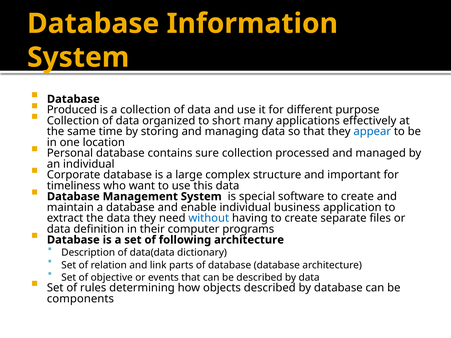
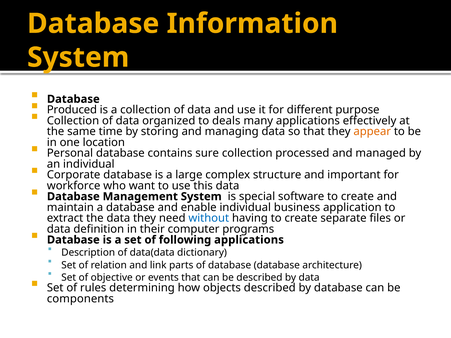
short: short -> deals
appear colour: blue -> orange
timeliness: timeliness -> workforce
following architecture: architecture -> applications
